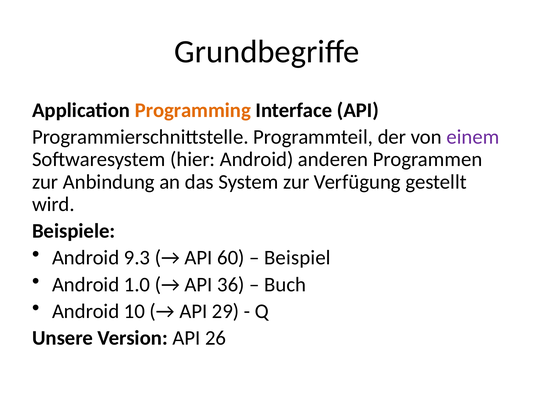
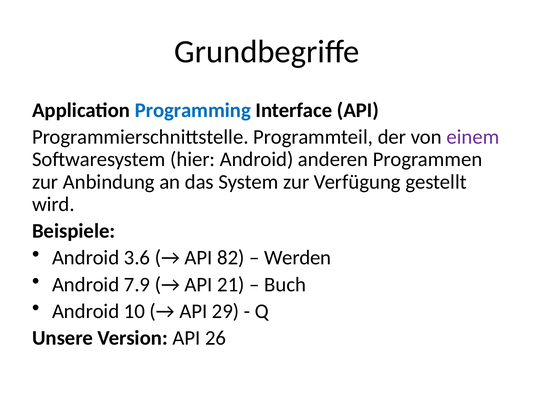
Programming colour: orange -> blue
9.3: 9.3 -> 3.6
60: 60 -> 82
Beispiel: Beispiel -> Werden
1.0: 1.0 -> 7.9
36: 36 -> 21
